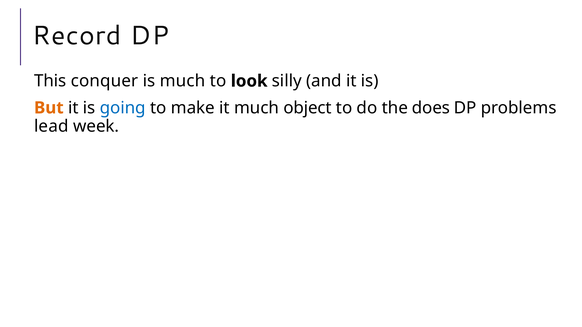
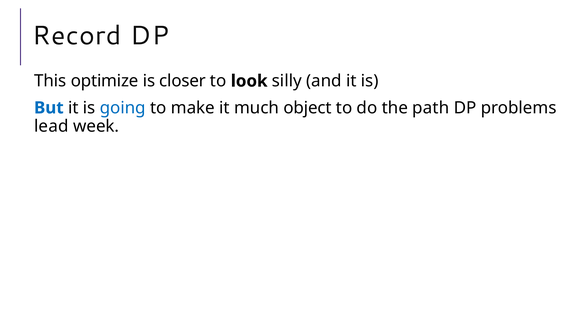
conquer: conquer -> optimize
is much: much -> closer
But colour: orange -> blue
does: does -> path
